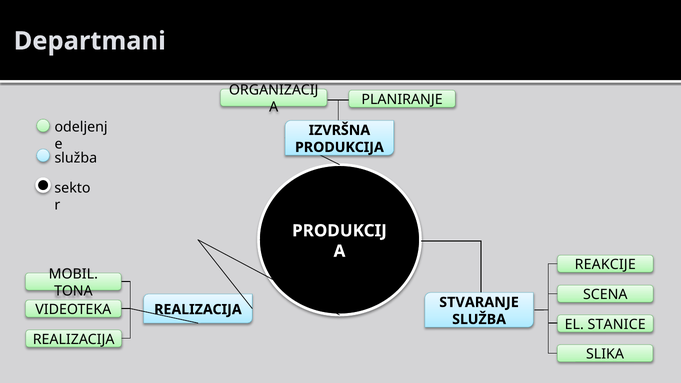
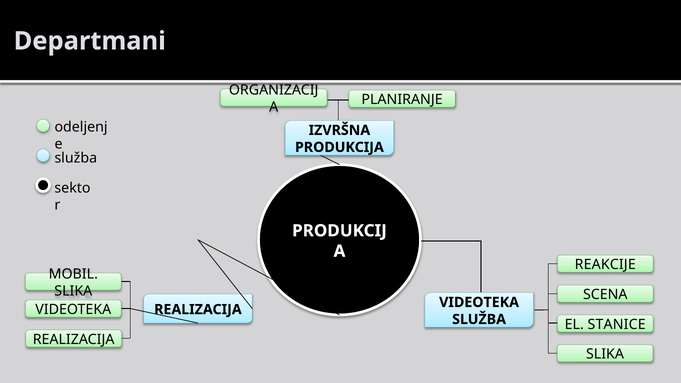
TONA at (73, 291): TONA -> SLIKA
STVARANJE at (479, 302): STVARANJE -> VIDEOTEKA
